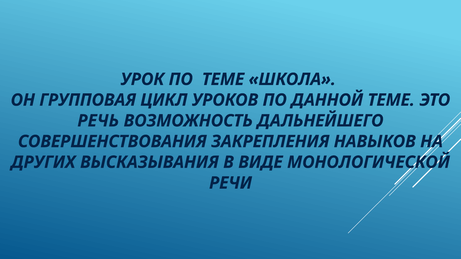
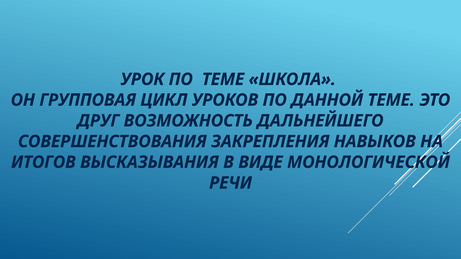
РЕЧЬ: РЕЧЬ -> ДРУГ
ДРУГИХ: ДРУГИХ -> ИТОГОВ
